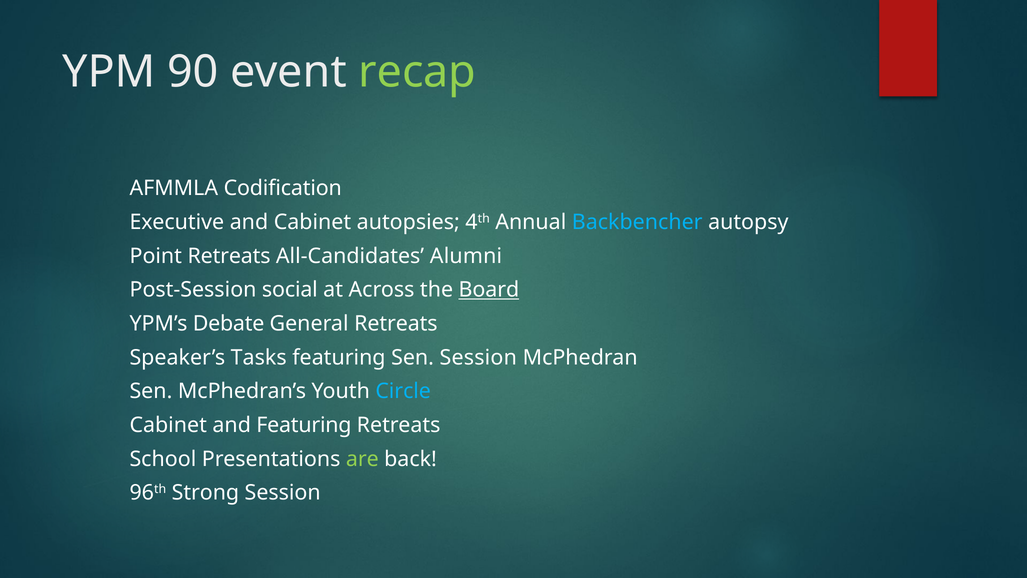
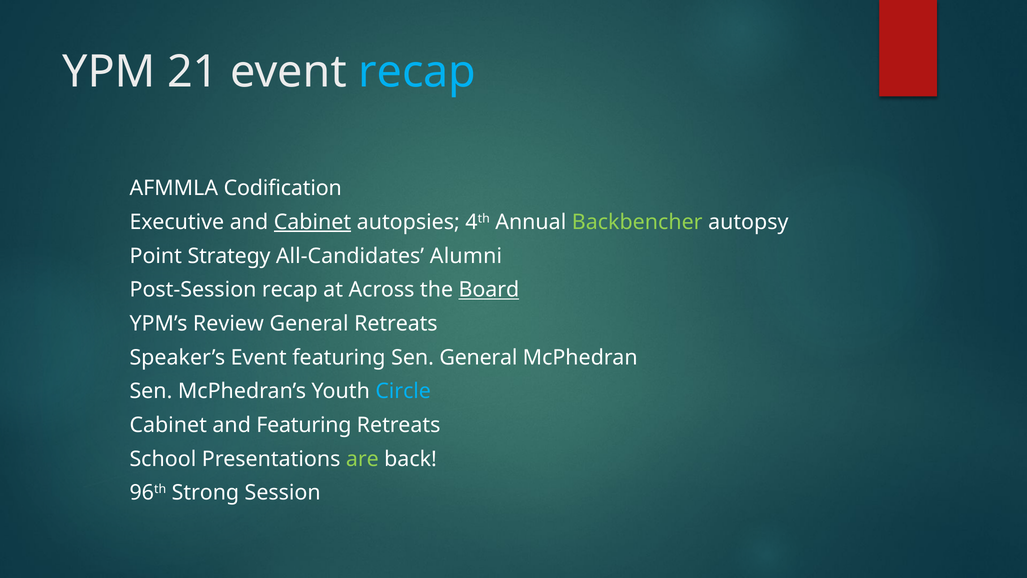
90: 90 -> 21
recap at (417, 72) colour: light green -> light blue
Cabinet underline: none -> present
Backbencher colour: light blue -> light green
Retreats at (229, 256): Retreats -> Strategy
social at (290, 290): social -> recap
Debate: Debate -> Review
Tasks at (259, 357): Tasks -> Event
Sen Session: Session -> General
